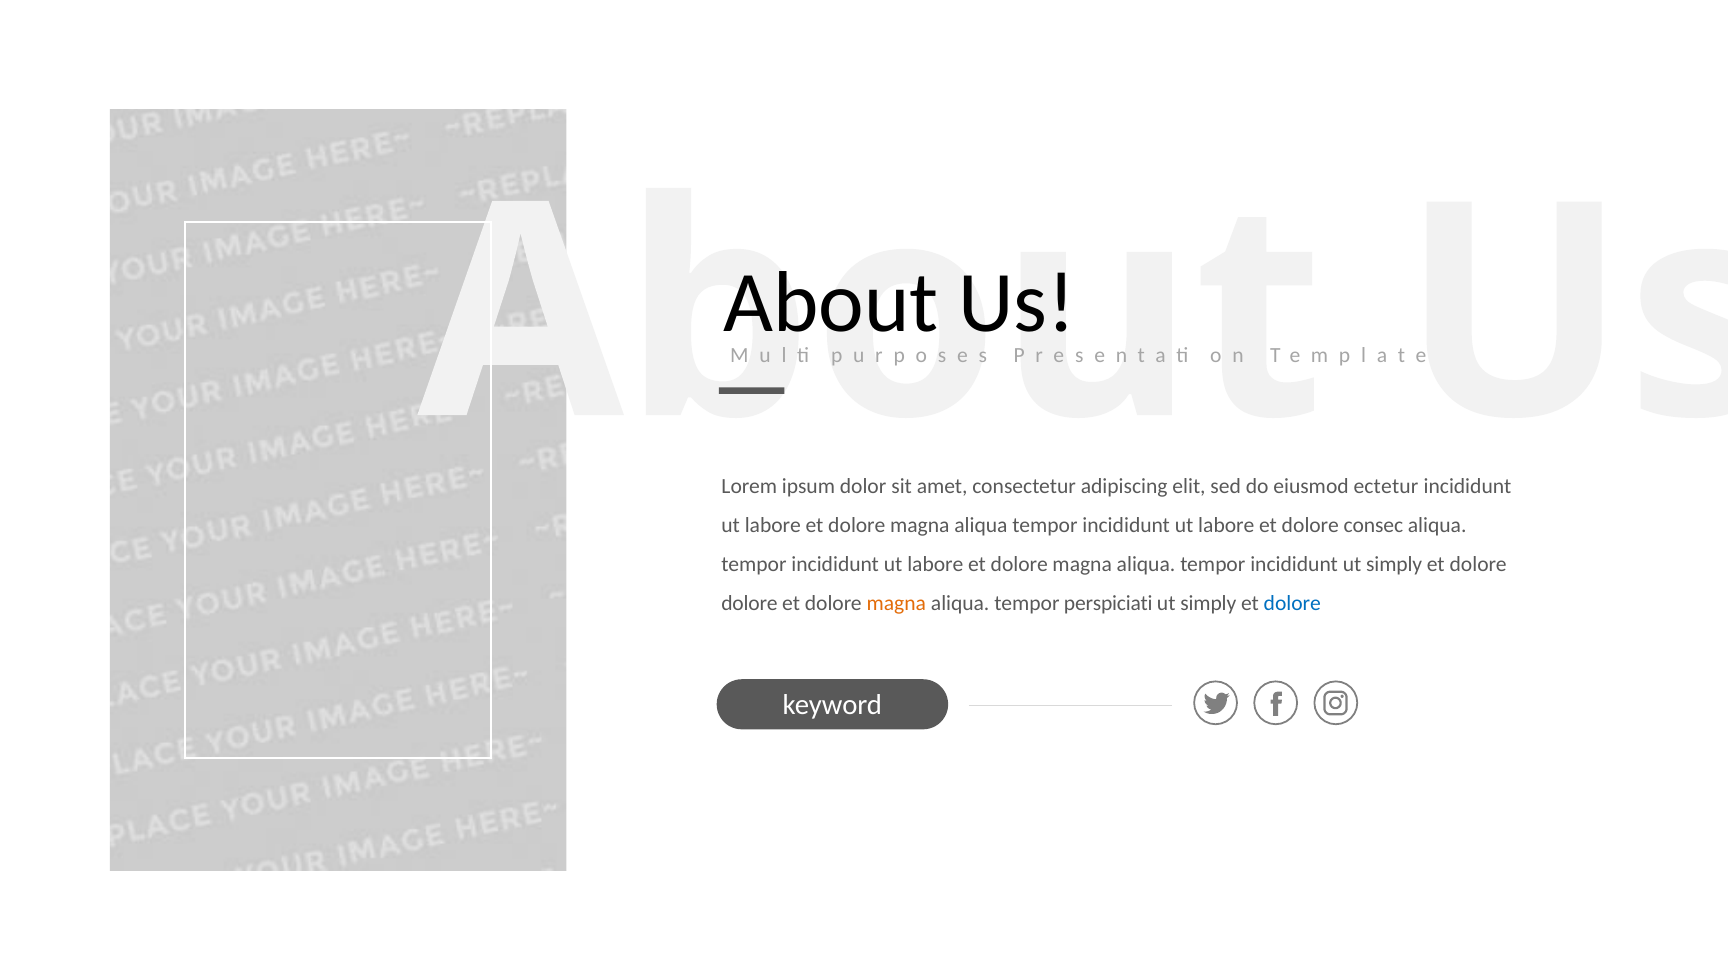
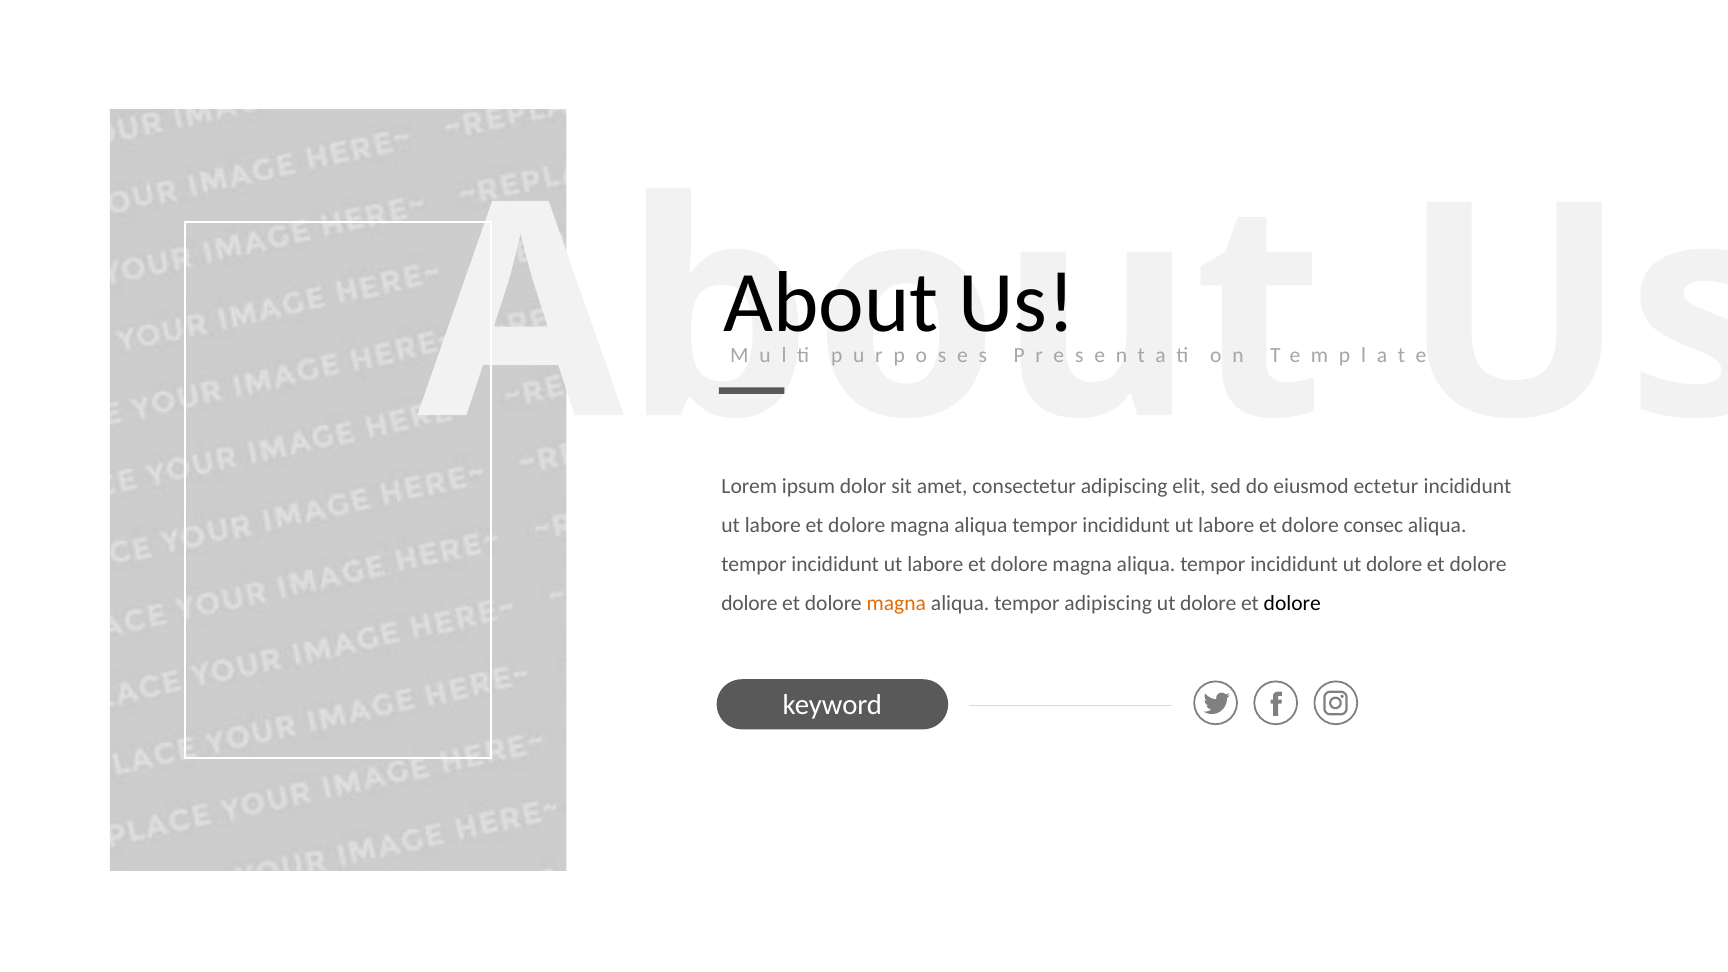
simply at (1394, 564): simply -> dolore
tempor perspiciati: perspiciati -> adipiscing
simply at (1208, 603): simply -> dolore
dolore at (1292, 603) colour: blue -> black
